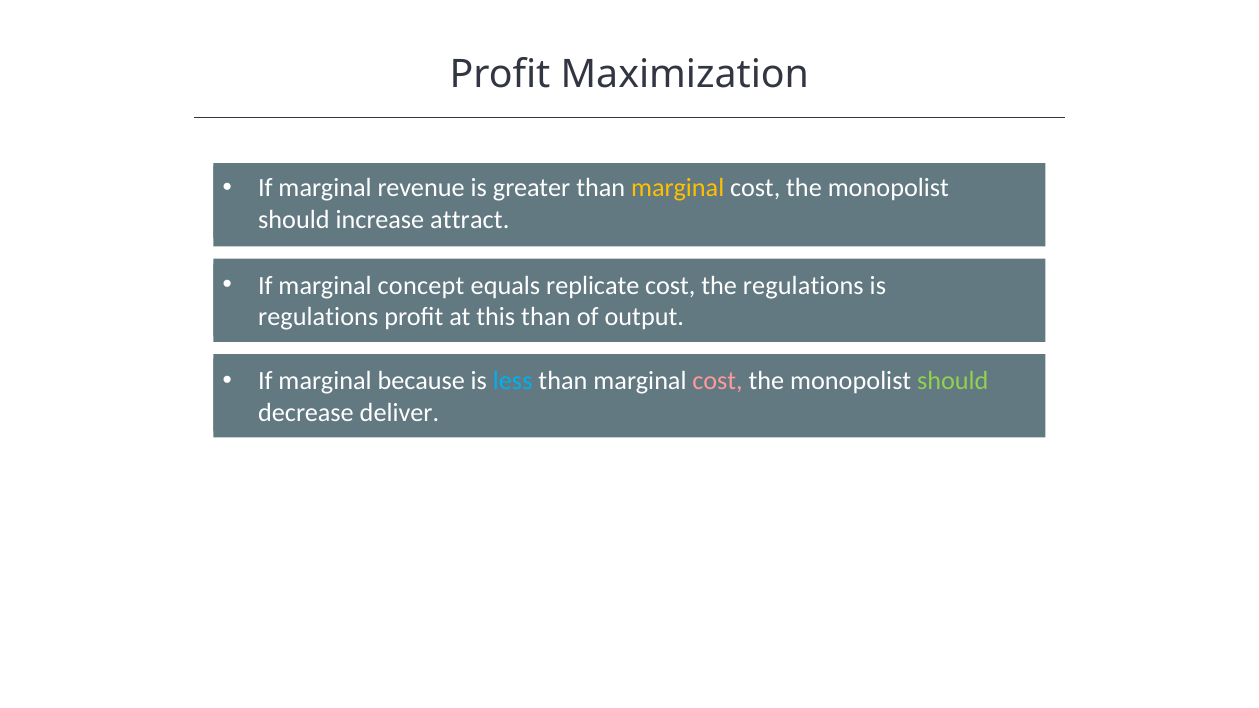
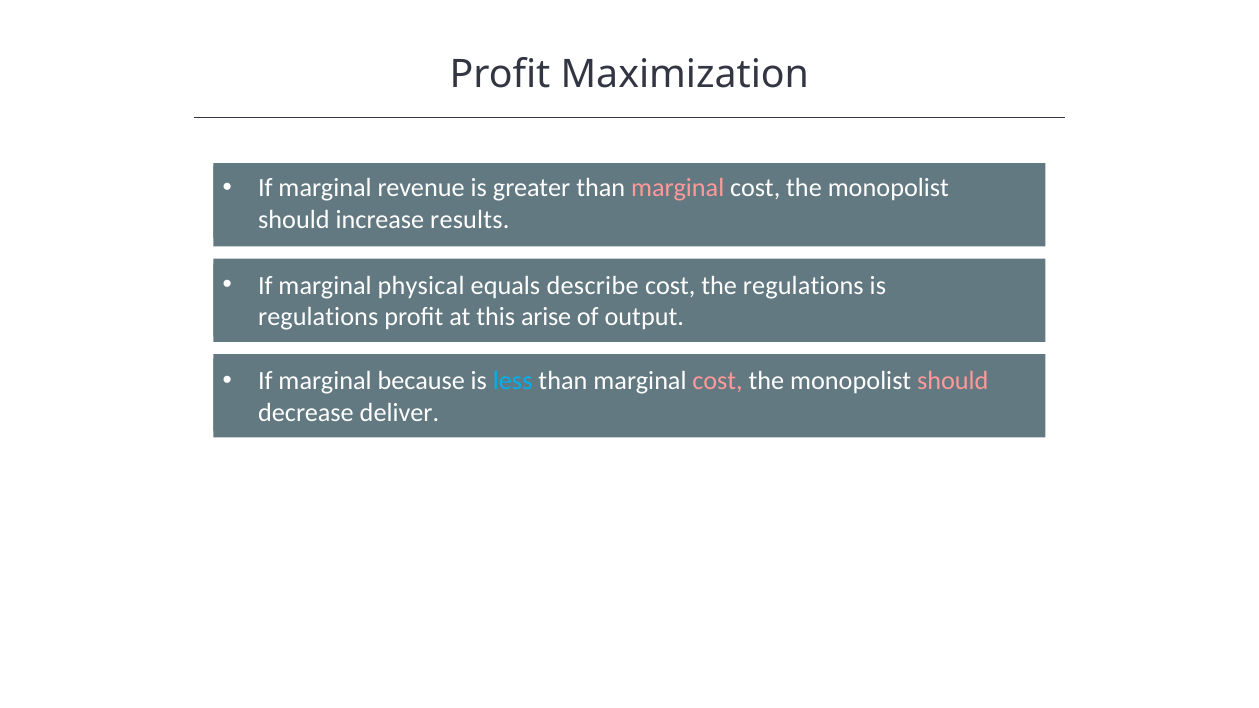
marginal at (678, 188) colour: yellow -> pink
attract: attract -> results
concept: concept -> physical
replicate: replicate -> describe
this than: than -> arise
should at (953, 381) colour: light green -> pink
